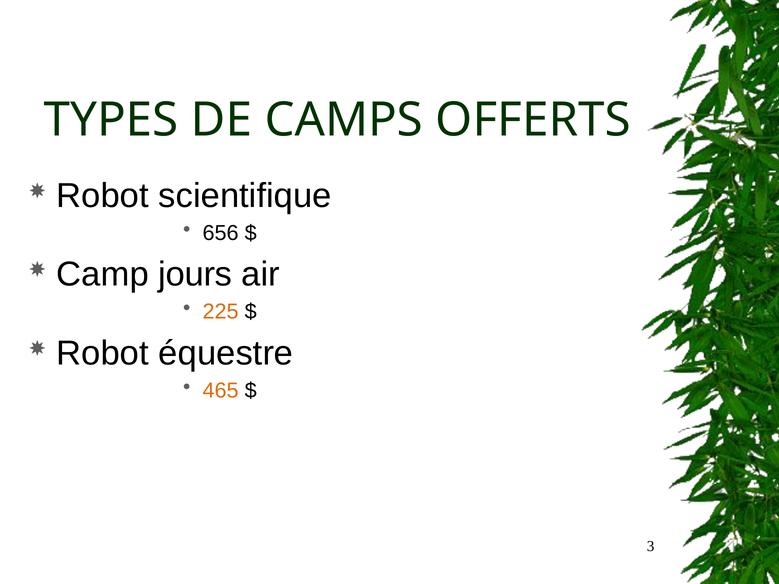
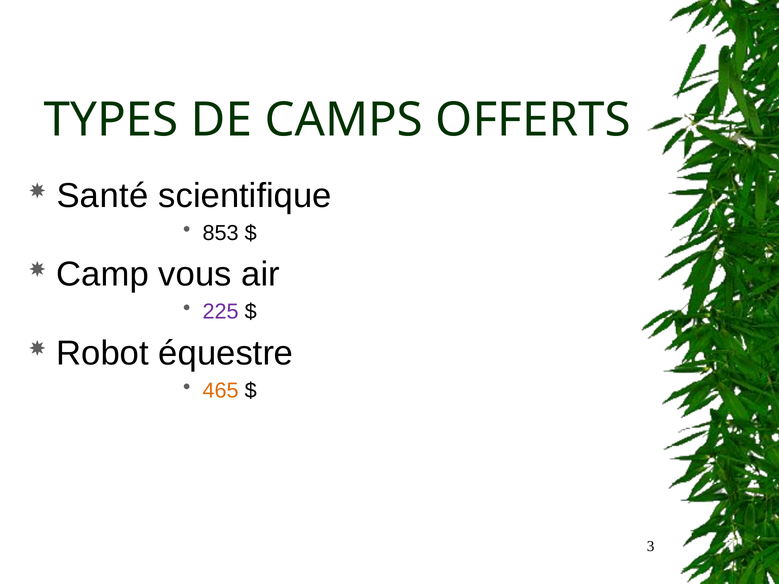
Robot at (103, 196): Robot -> Santé
656: 656 -> 853
jours: jours -> vous
225 colour: orange -> purple
